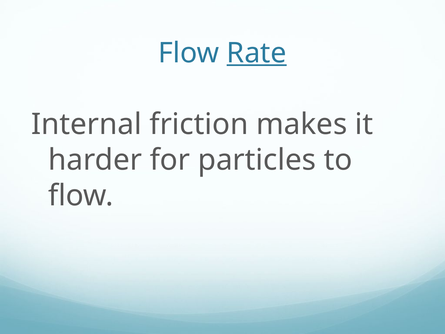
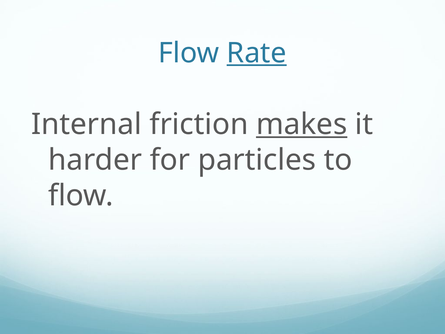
makes underline: none -> present
